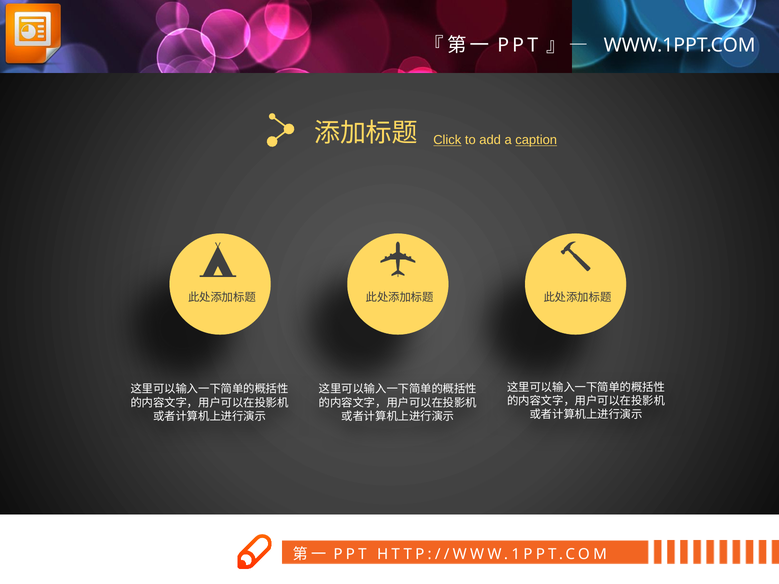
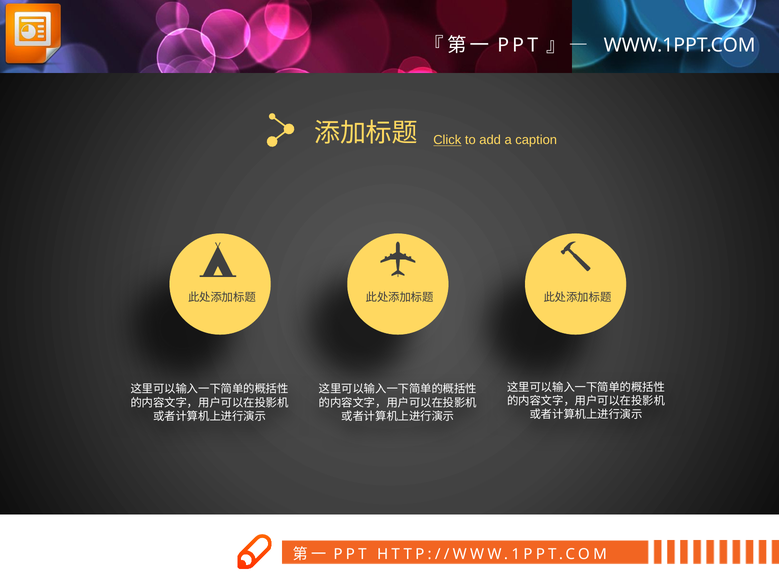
caption underline: present -> none
